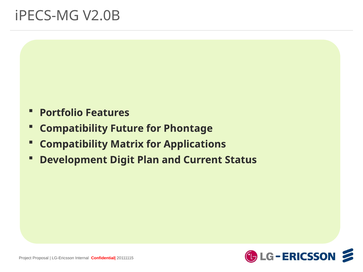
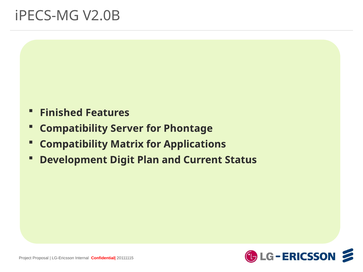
Portfolio: Portfolio -> Finished
Future: Future -> Server
